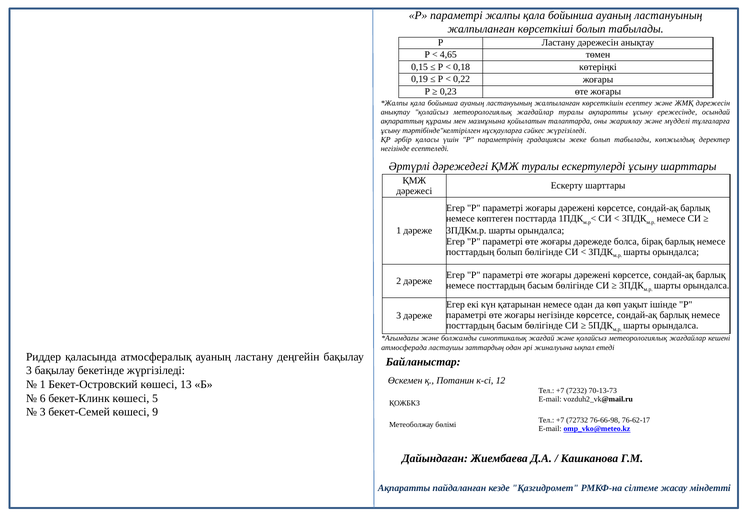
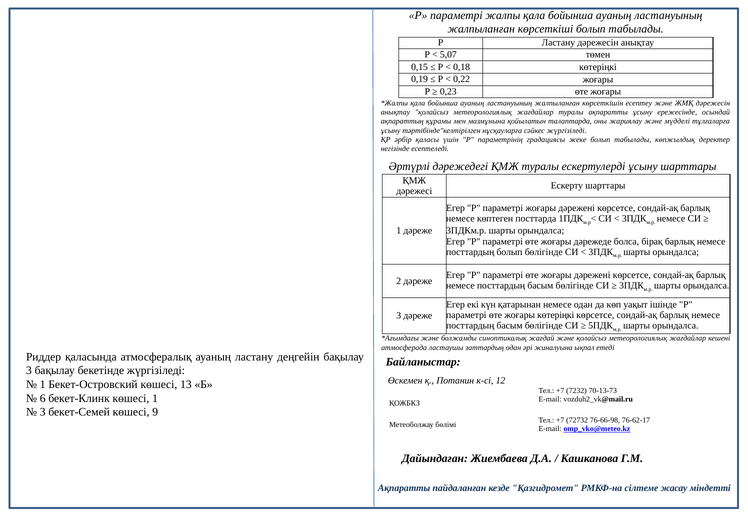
4,65: 4,65 -> 5,07
жоғары негізінде: негізінде -> көтеріңкі
көшесі 5: 5 -> 1
